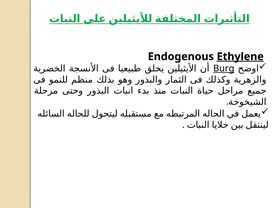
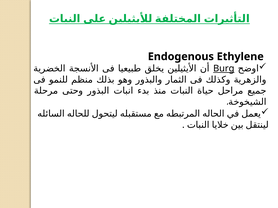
Ethylene underline: present -> none
